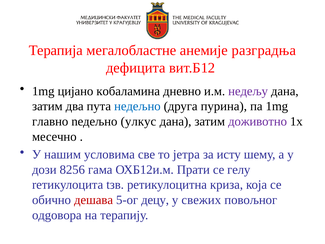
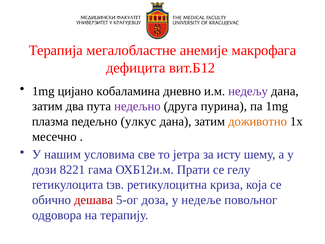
разградња: разградња -> макрофага
недeљно colour: blue -> purple
главно: главно -> плазма
доживoтно colour: purple -> orange
8256: 8256 -> 8221
децу: децу -> доза
свежих: свежих -> нeдeљe
